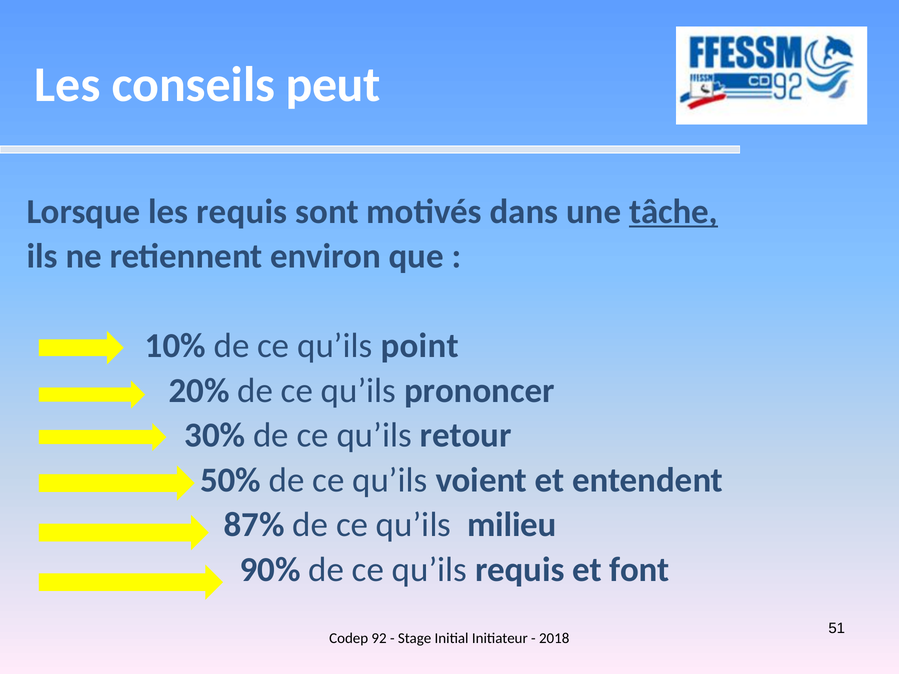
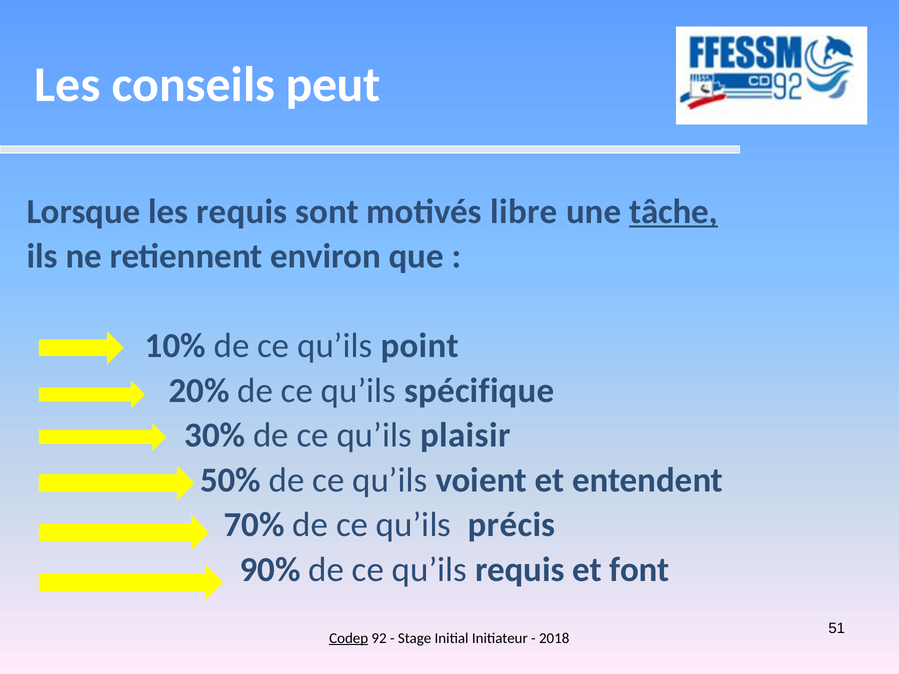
dans: dans -> libre
prononcer: prononcer -> spécifique
retour: retour -> plaisir
87%: 87% -> 70%
milieu: milieu -> précis
Codep underline: none -> present
